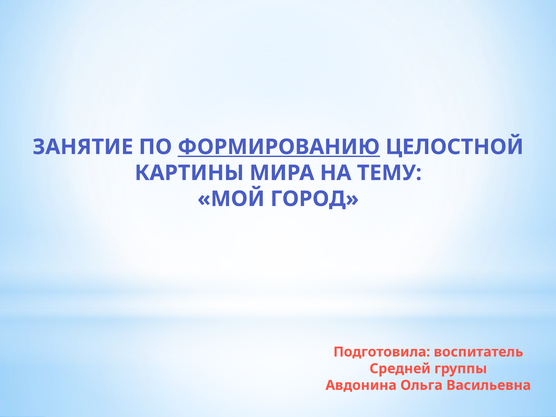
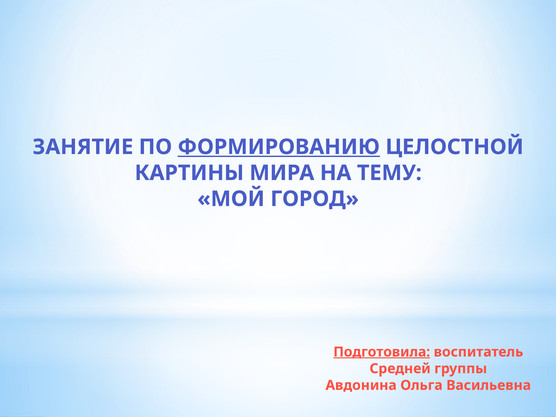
Подготовила underline: none -> present
